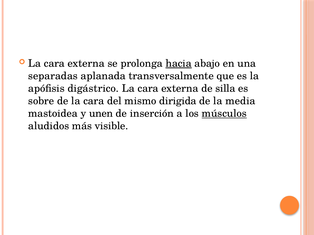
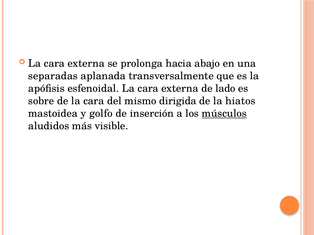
hacia underline: present -> none
digástrico: digástrico -> esfenoidal
silla: silla -> lado
media: media -> hiatos
unen: unen -> golfo
